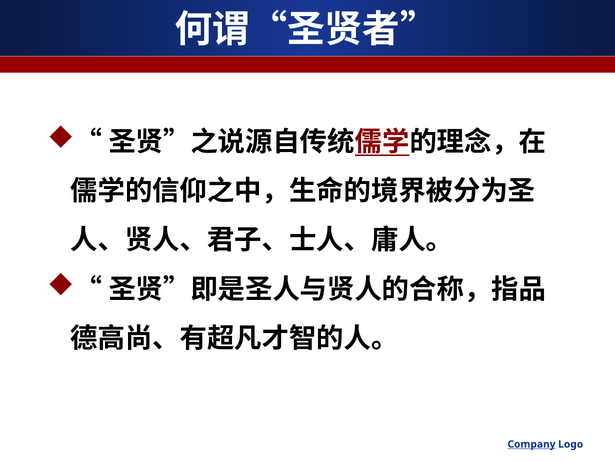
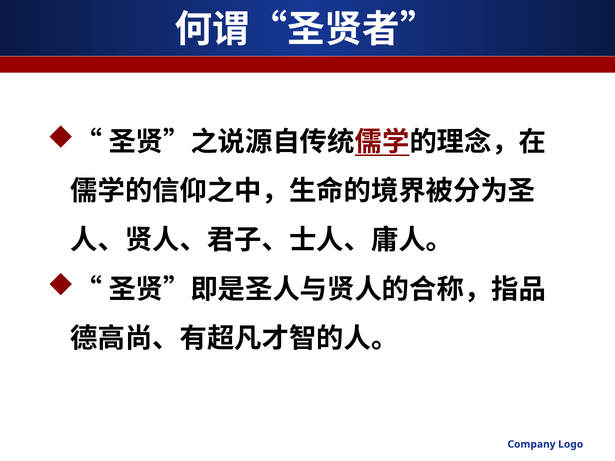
Company underline: present -> none
